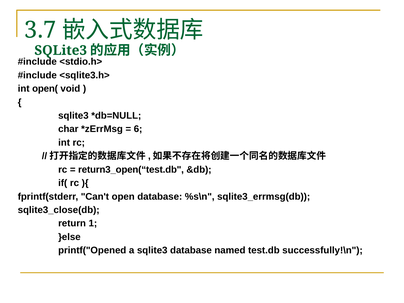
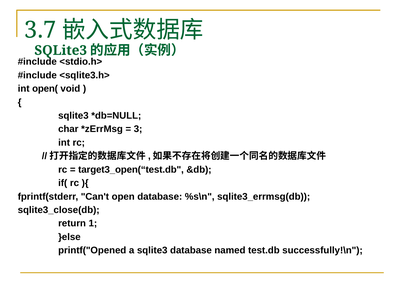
6: 6 -> 3
return3_open(“test.db: return3_open(“test.db -> target3_open(“test.db
